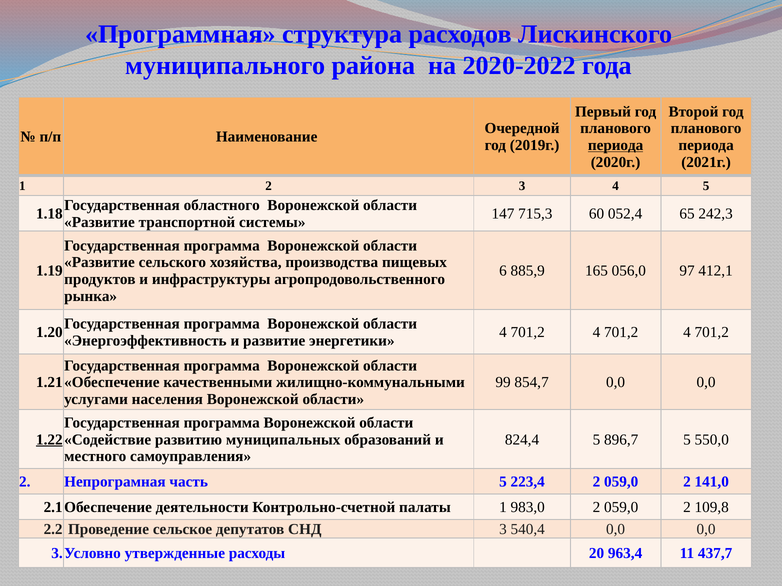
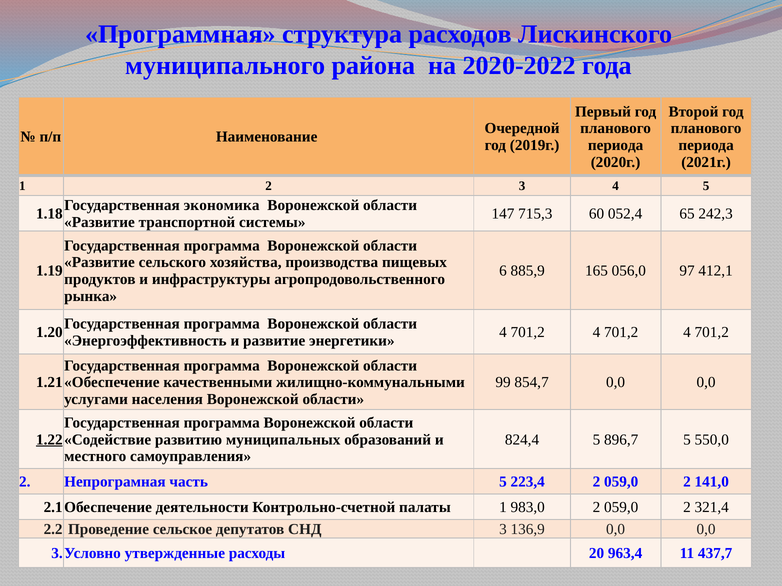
периода at (616, 145) underline: present -> none
областного: областного -> экономика
109,8: 109,8 -> 321,4
540,4: 540,4 -> 136,9
